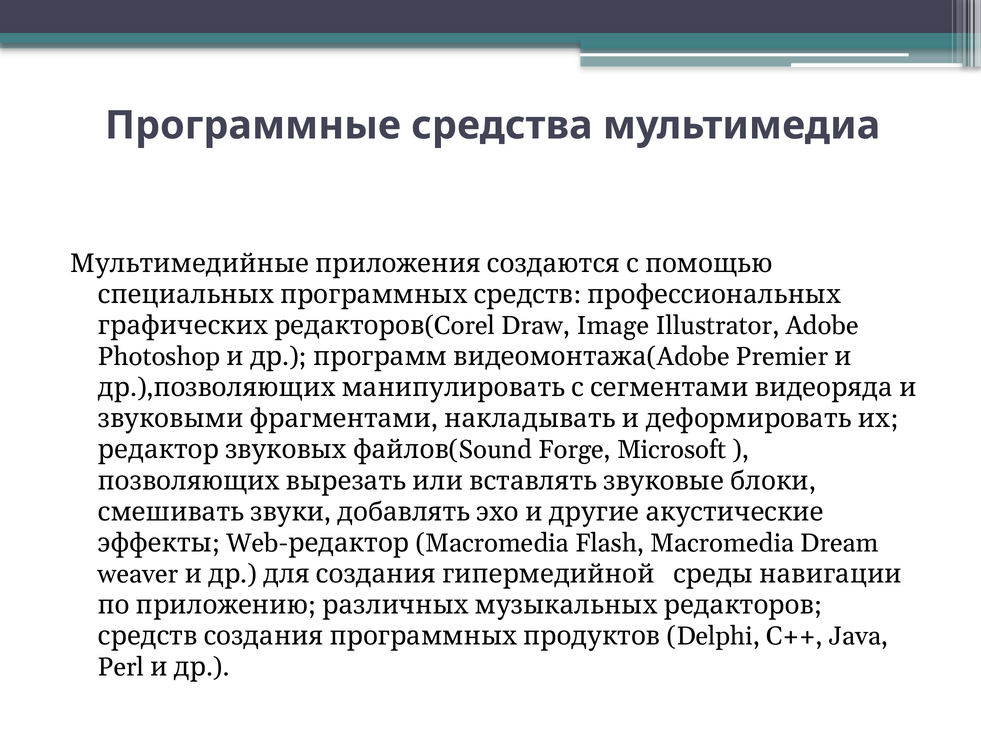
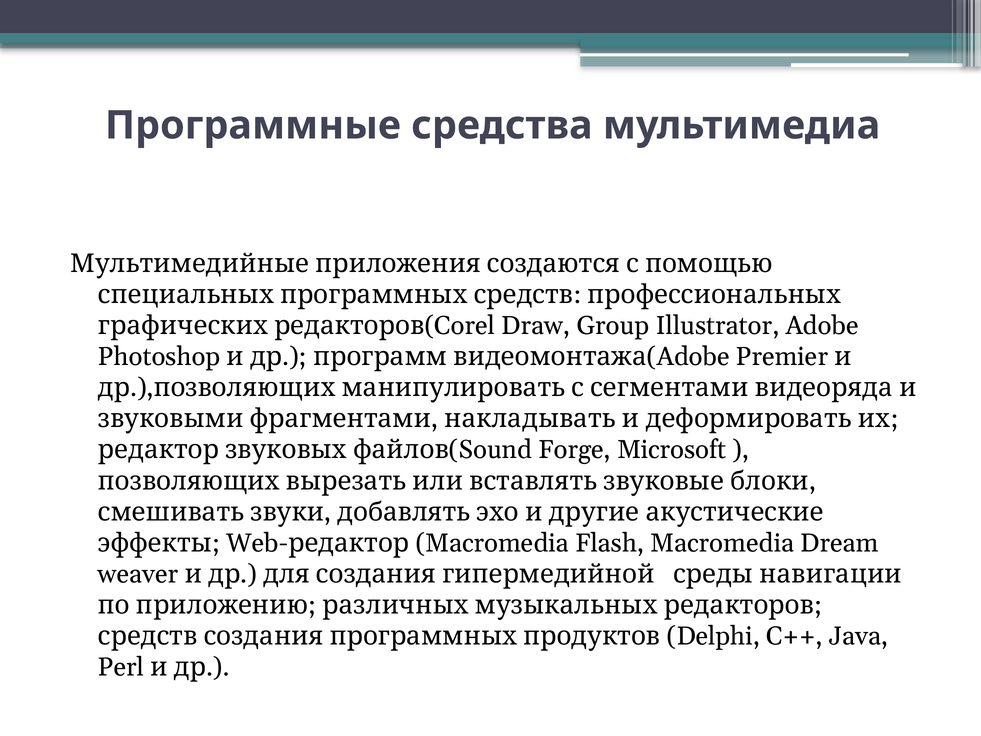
Image: Image -> Group
